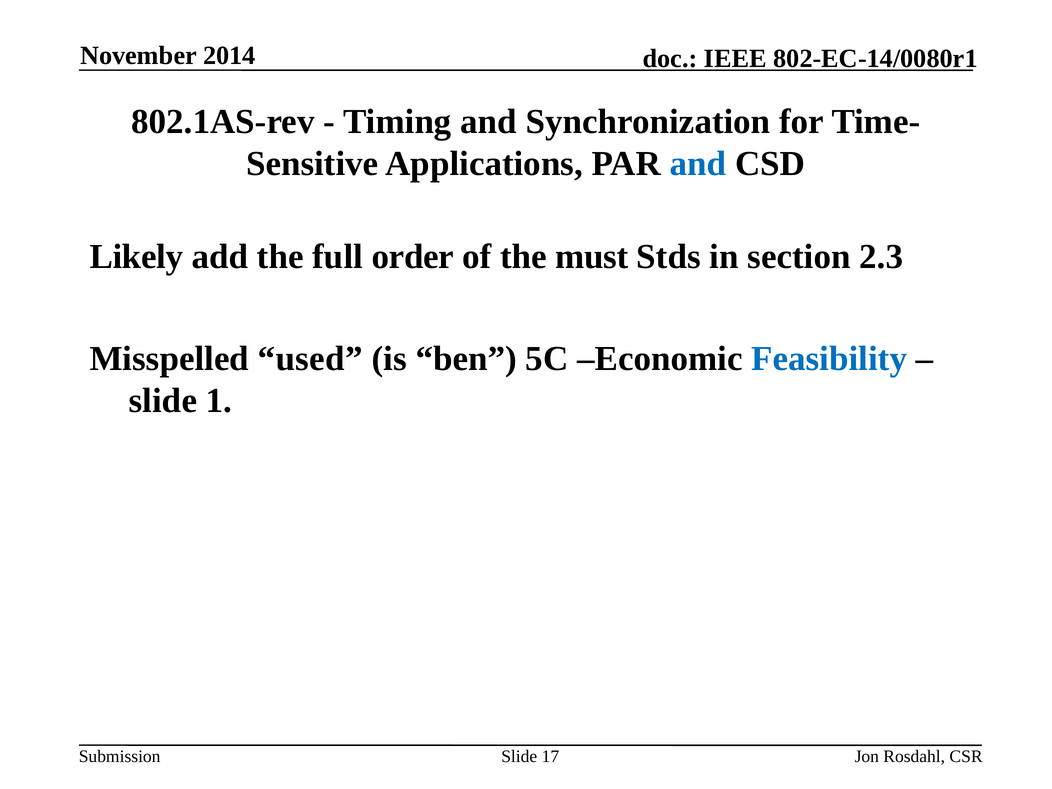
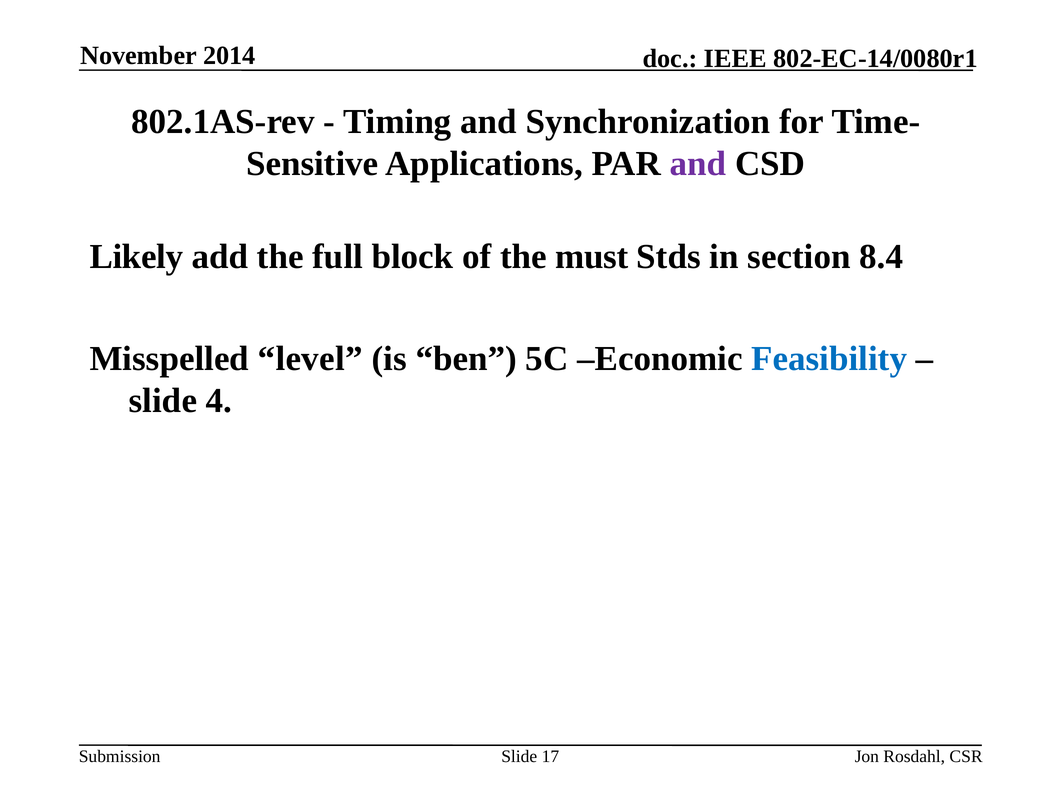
and at (698, 164) colour: blue -> purple
order: order -> block
2.3: 2.3 -> 8.4
used: used -> level
1: 1 -> 4
